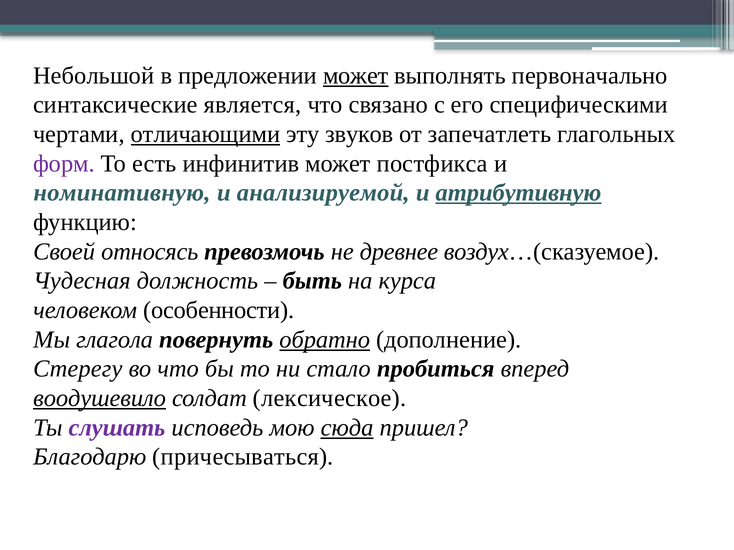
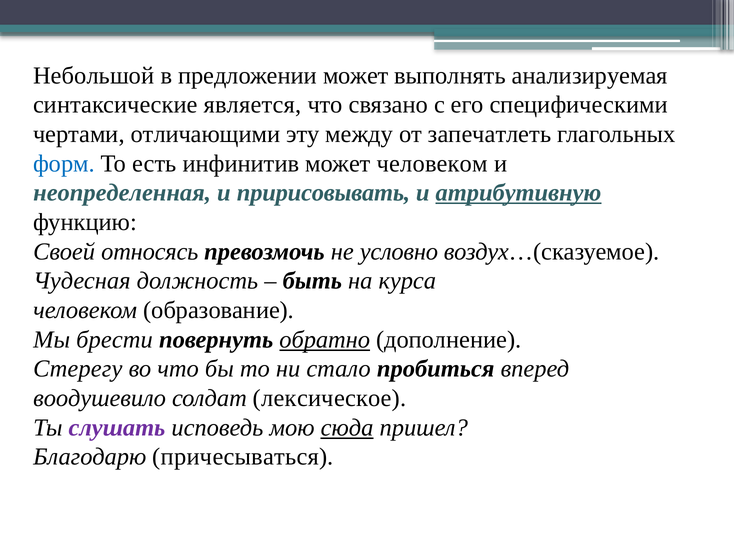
может at (356, 76) underline: present -> none
первоначально: первоначально -> анализируемая
отличающими underline: present -> none
звуков: звуков -> между
форм colour: purple -> blue
может постфикса: постфикса -> человеком
номинативную: номинативную -> неопределенная
анализируемой: анализируемой -> пририсовывать
древнее: древнее -> условно
особенности: особенности -> образование
глагола: глагола -> брести
воодушевило underline: present -> none
